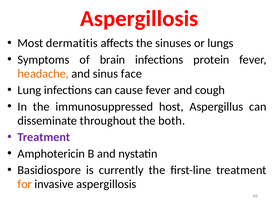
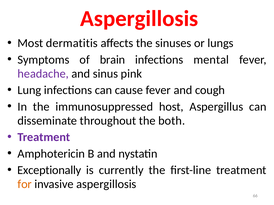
protein: protein -> mental
headache colour: orange -> purple
face: face -> pink
Basidiospore: Basidiospore -> Exceptionally
